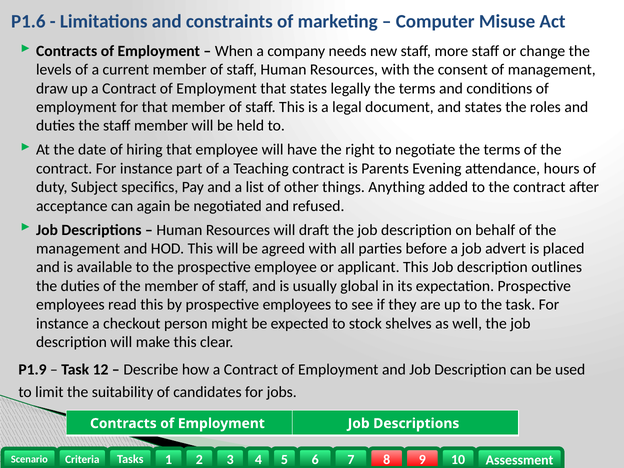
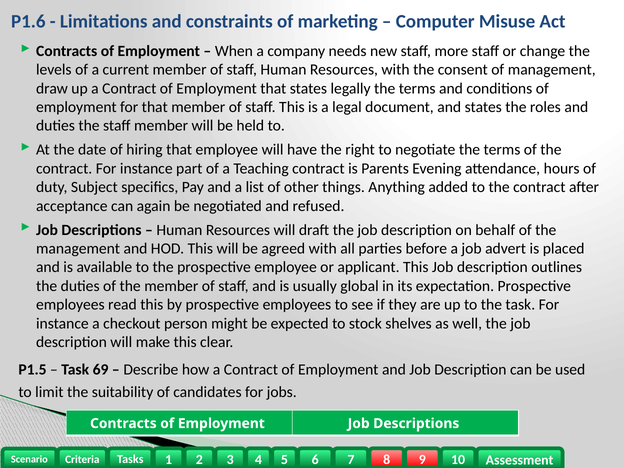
P1.9: P1.9 -> P1.5
12: 12 -> 69
